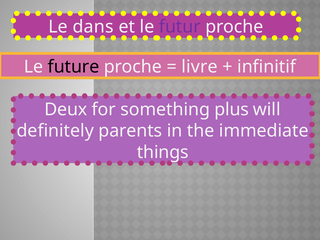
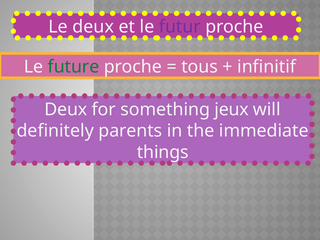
Le dans: dans -> deux
future colour: black -> green
livre: livre -> tous
plus: plus -> jeux
